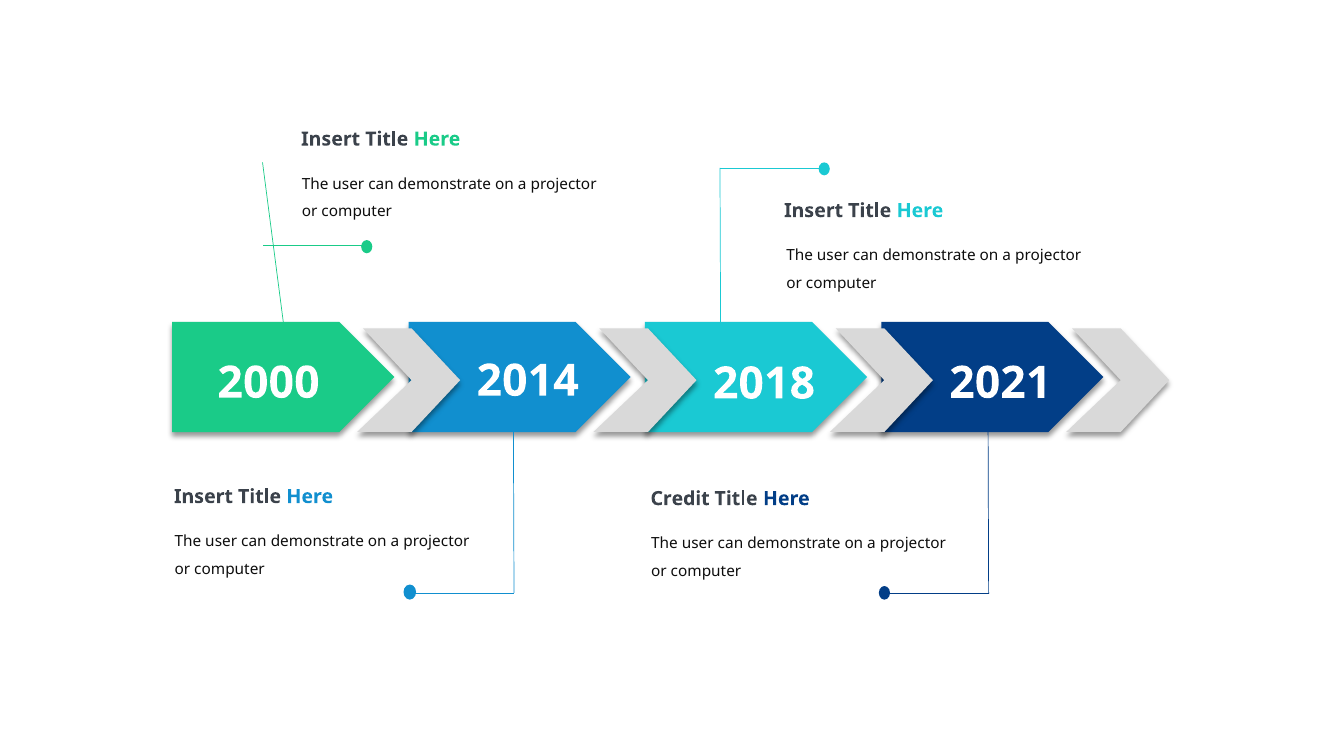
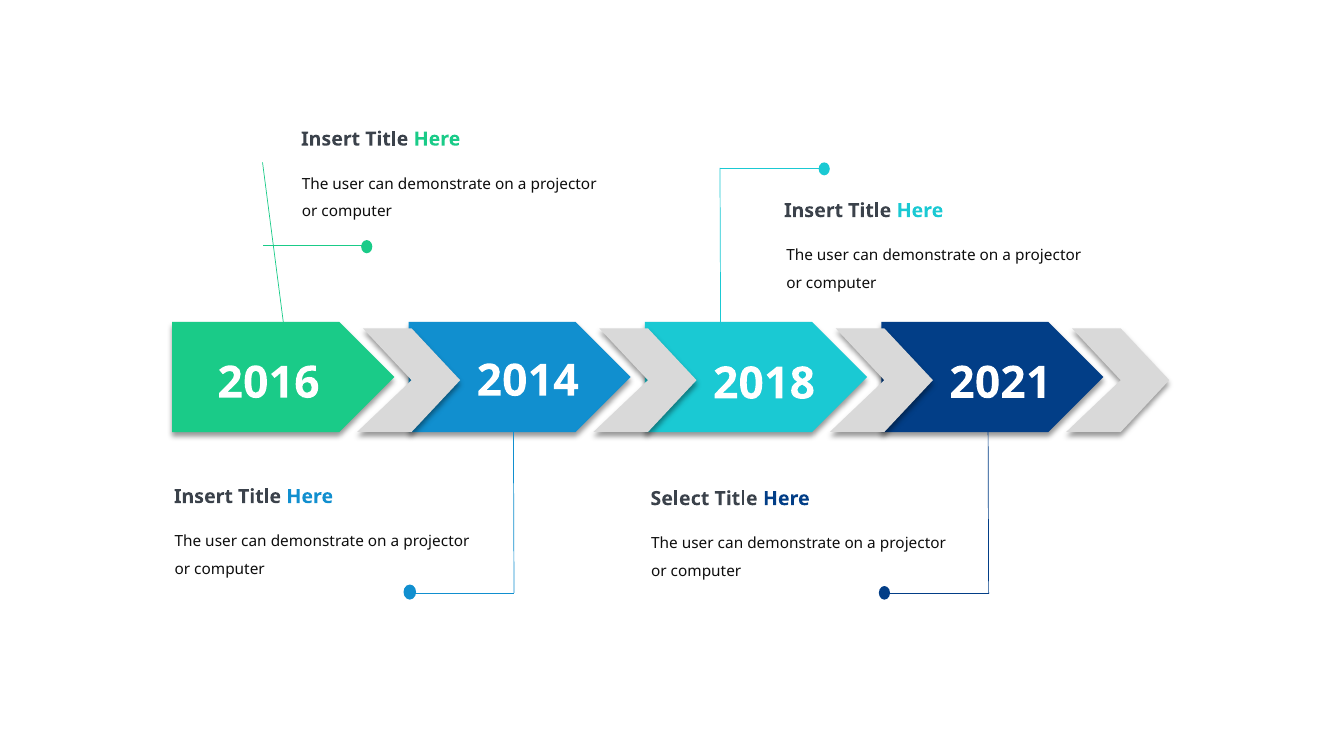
2000: 2000 -> 2016
Credit: Credit -> Select
